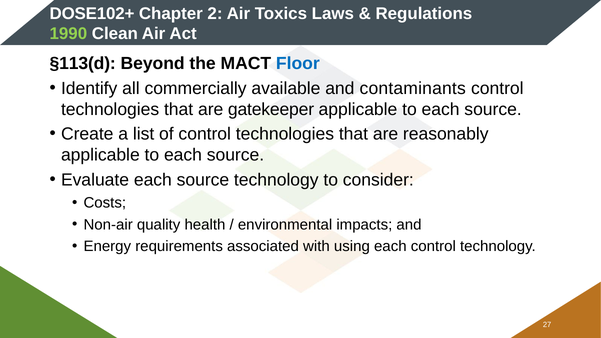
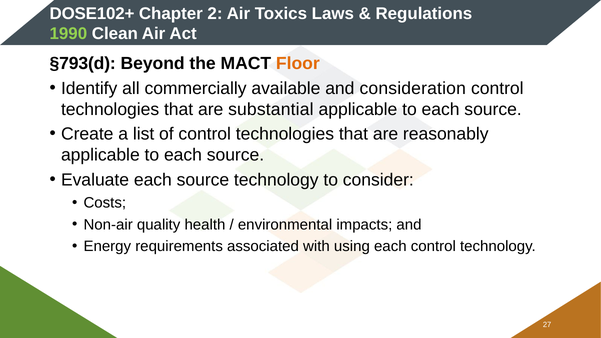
§113(d: §113(d -> §793(d
Floor colour: blue -> orange
contaminants: contaminants -> consideration
gatekeeper: gatekeeper -> substantial
